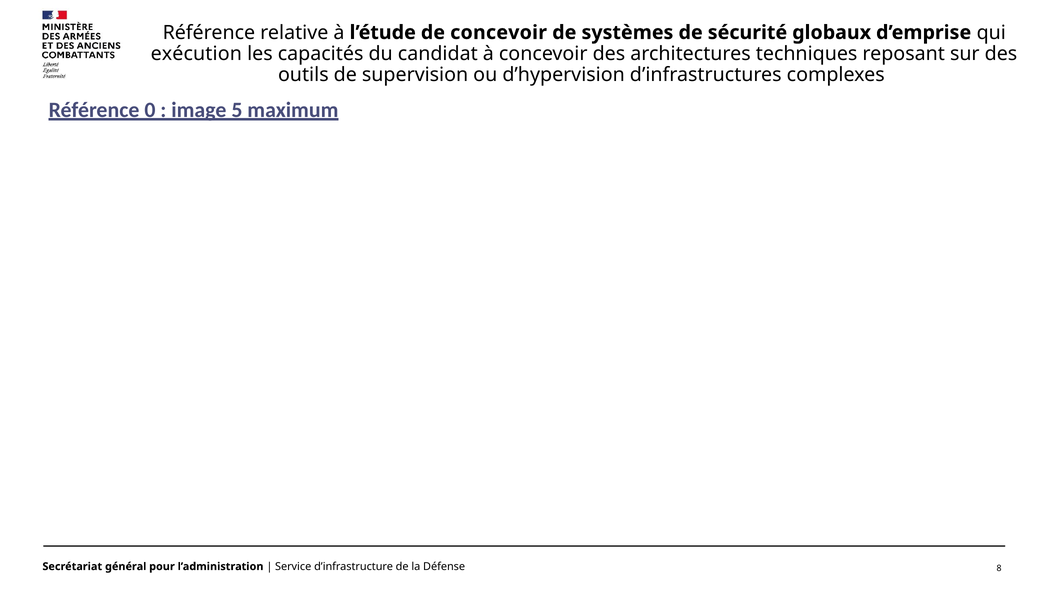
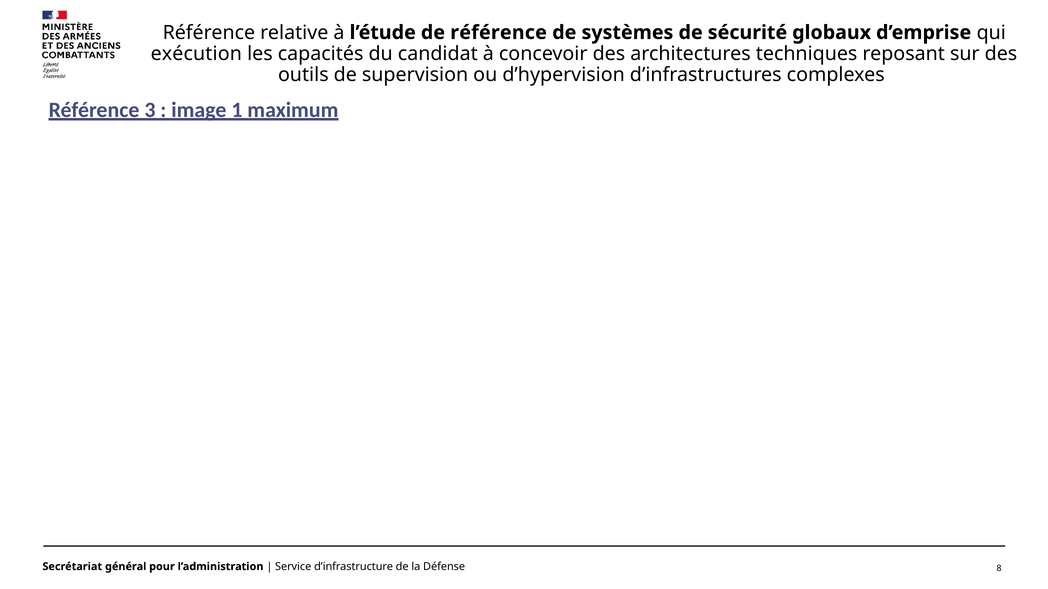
de concevoir: concevoir -> référence
0: 0 -> 3
5: 5 -> 1
